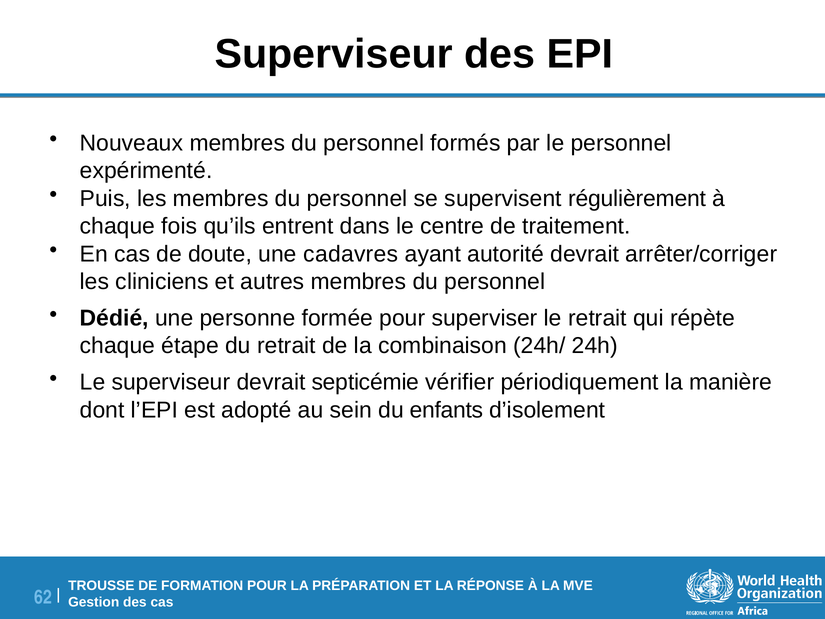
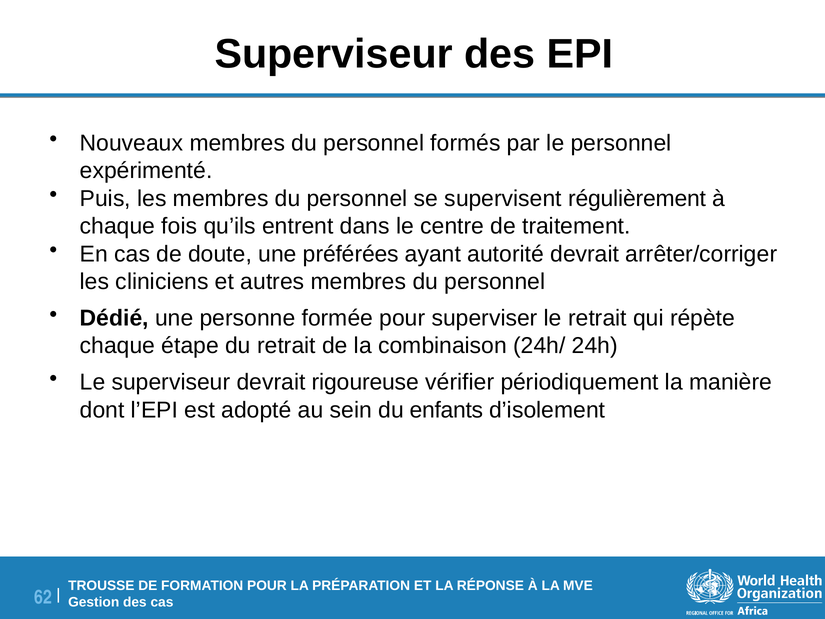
cadavres: cadavres -> préférées
septicémie: septicémie -> rigoureuse
